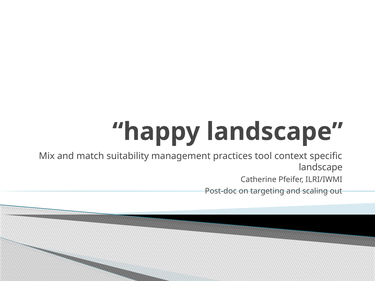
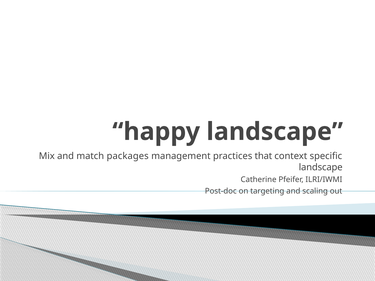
suitability: suitability -> packages
tool: tool -> that
